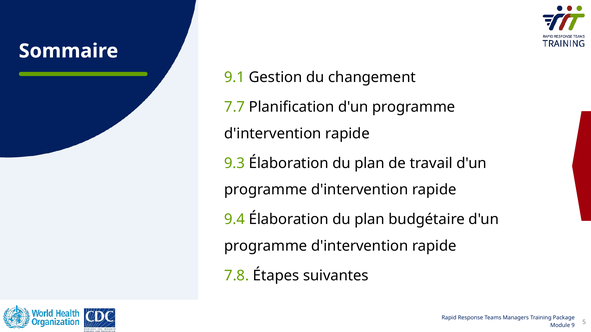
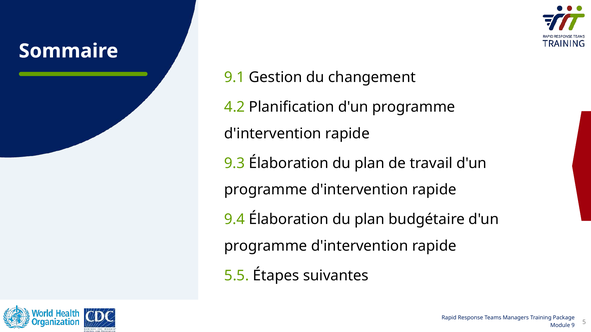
7.7: 7.7 -> 4.2
7.8: 7.8 -> 5.5
